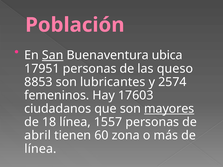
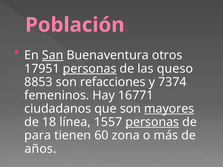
ubica: ubica -> otros
personas at (90, 69) underline: none -> present
lubricantes: lubricantes -> refacciones
2574: 2574 -> 7374
17603: 17603 -> 16771
personas at (152, 122) underline: none -> present
abril: abril -> para
línea at (40, 149): línea -> años
